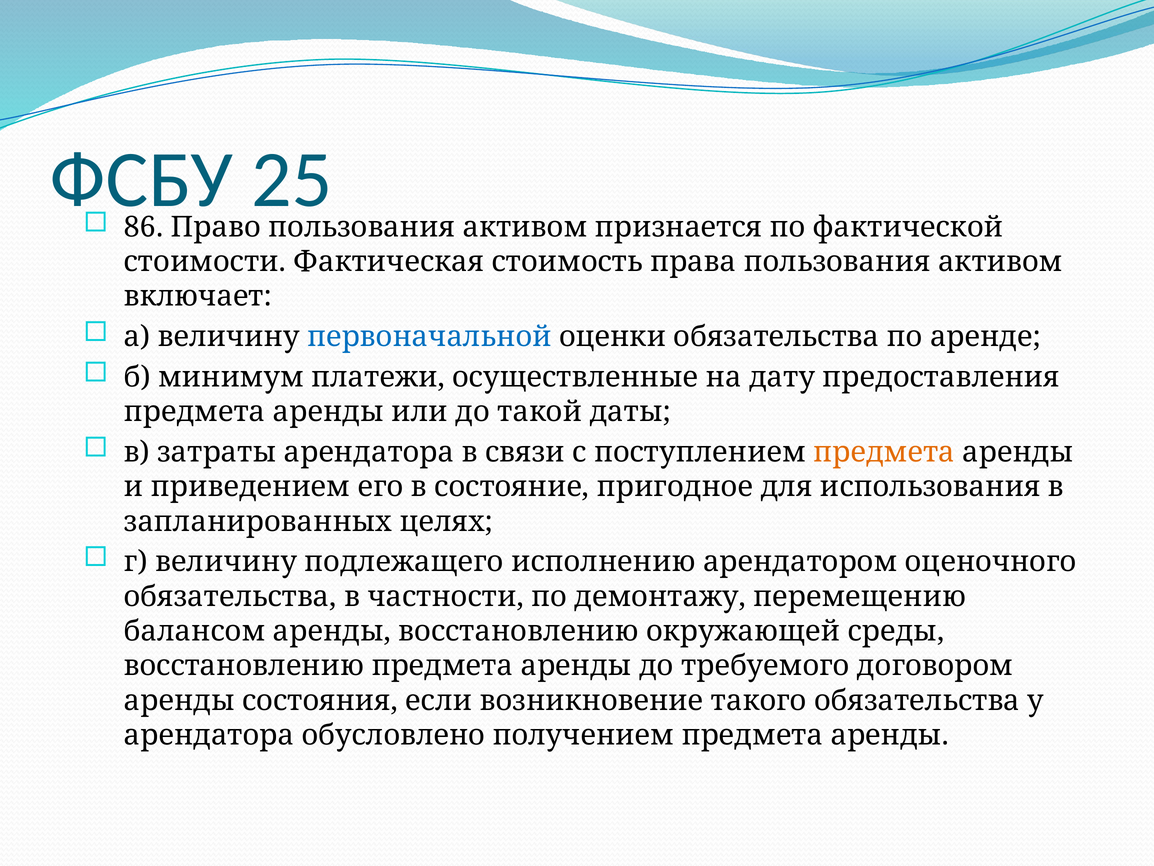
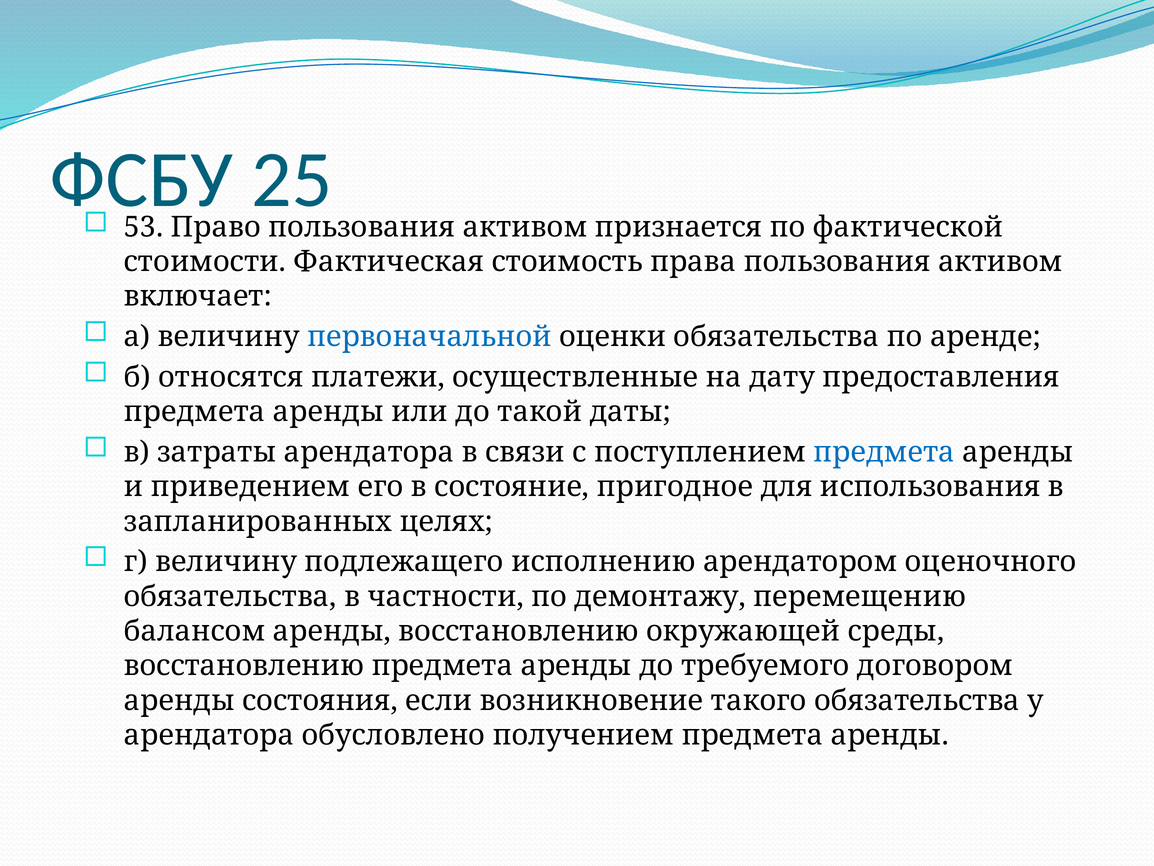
86: 86 -> 53
минимум: минимум -> относятся
предмета at (884, 452) colour: orange -> blue
